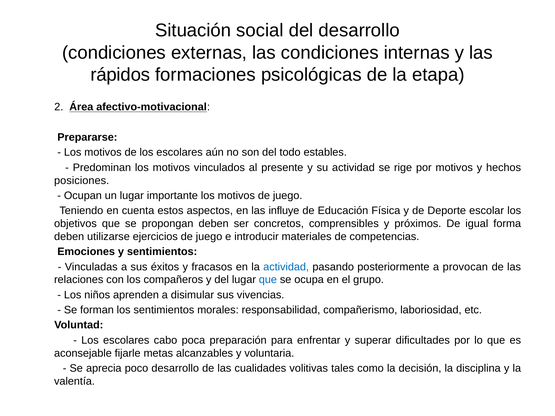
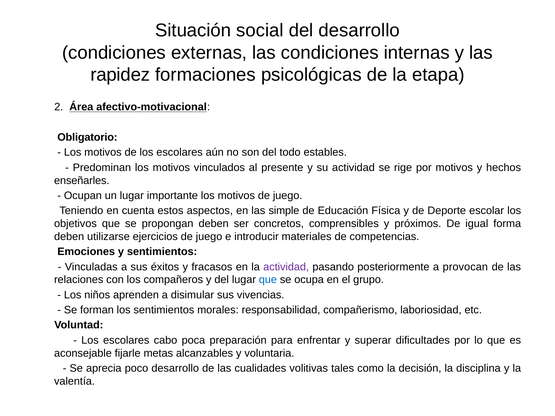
rápidos: rápidos -> rapidez
Prepararse: Prepararse -> Obligatorio
posiciones: posiciones -> enseñarles
influye: influye -> simple
actividad at (286, 267) colour: blue -> purple
